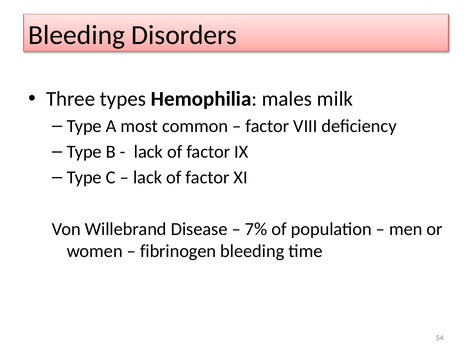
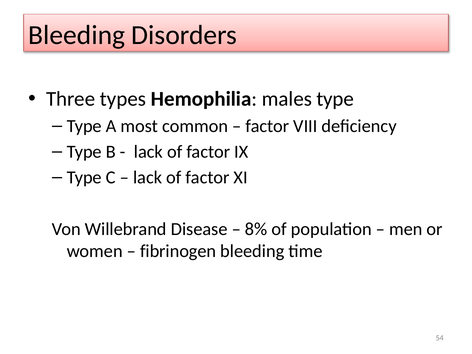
males milk: milk -> type
7%: 7% -> 8%
